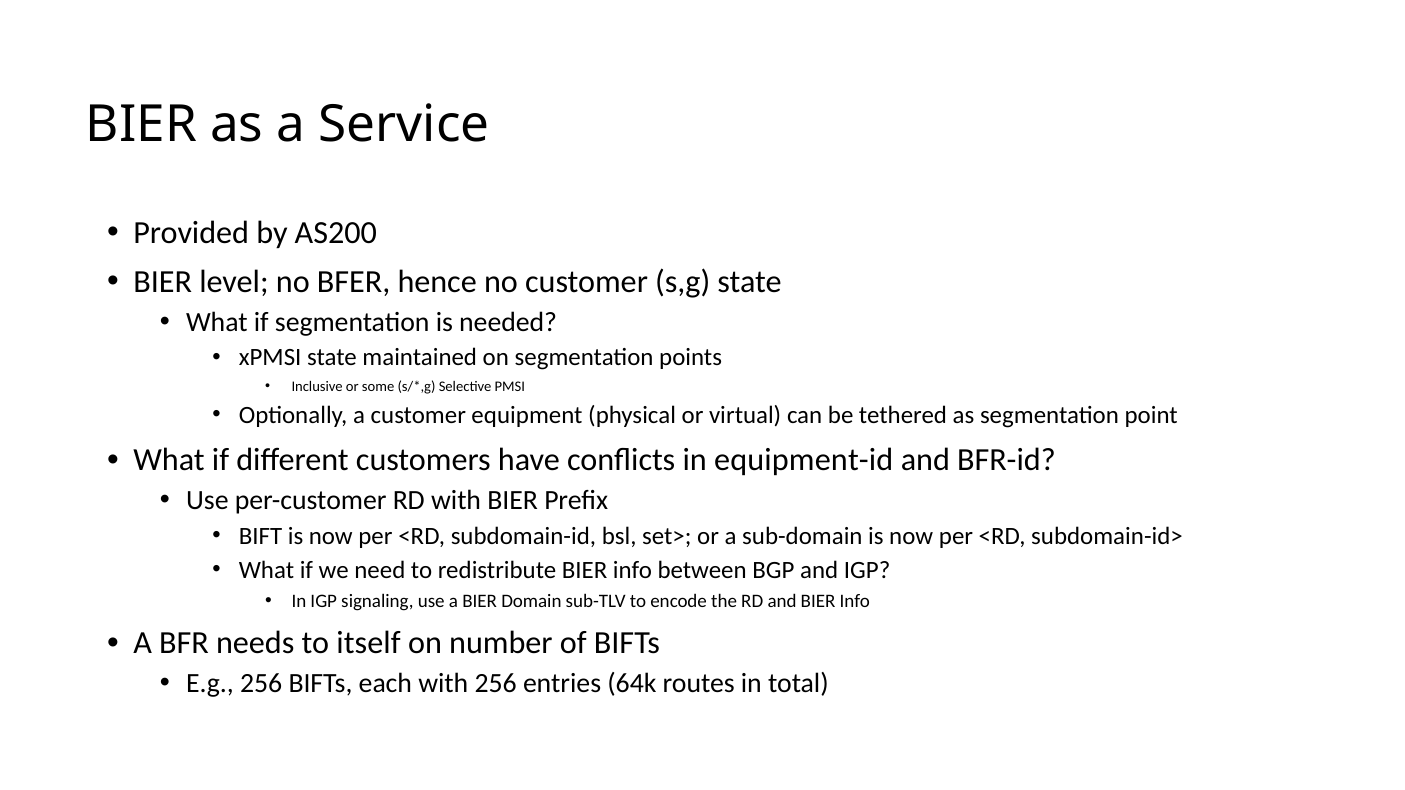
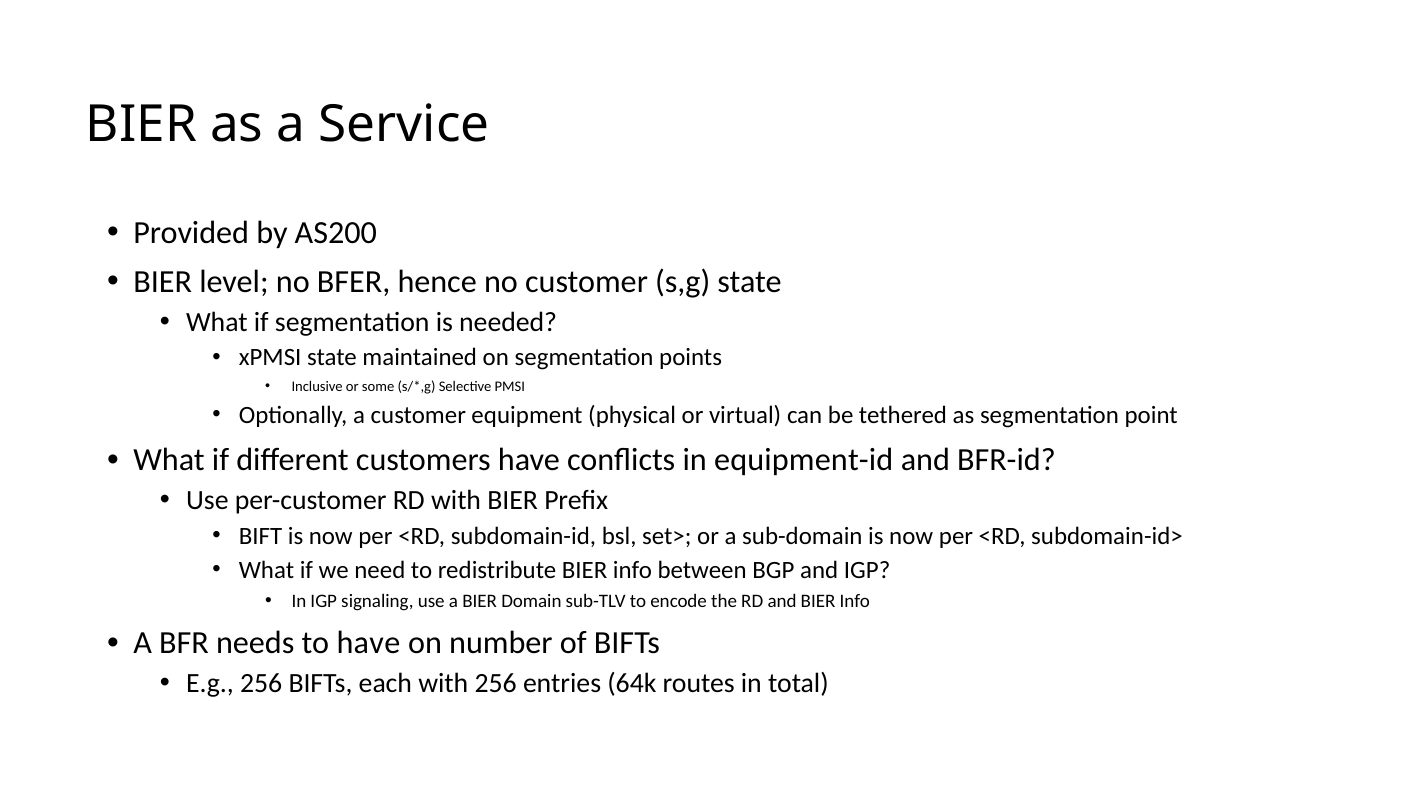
to itself: itself -> have
